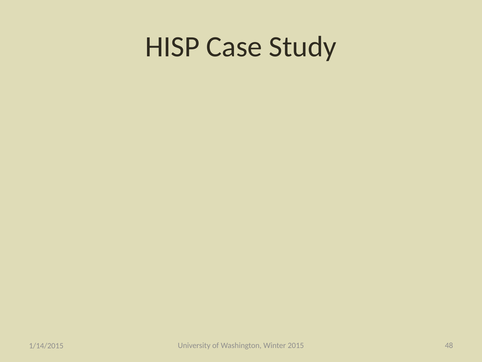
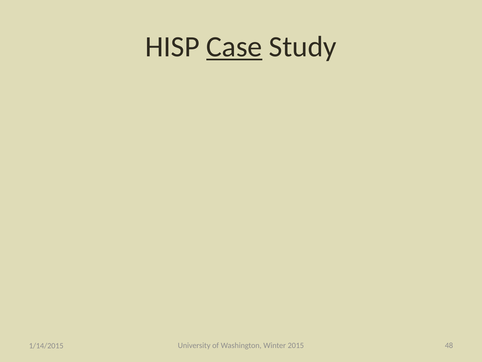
Case underline: none -> present
